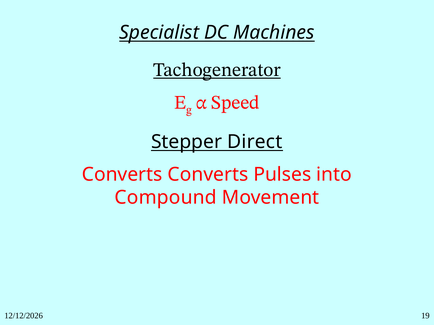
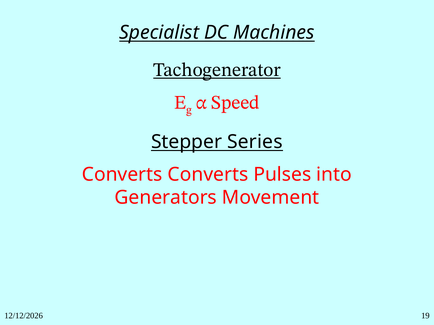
Direct: Direct -> Series
Compound: Compound -> Generators
